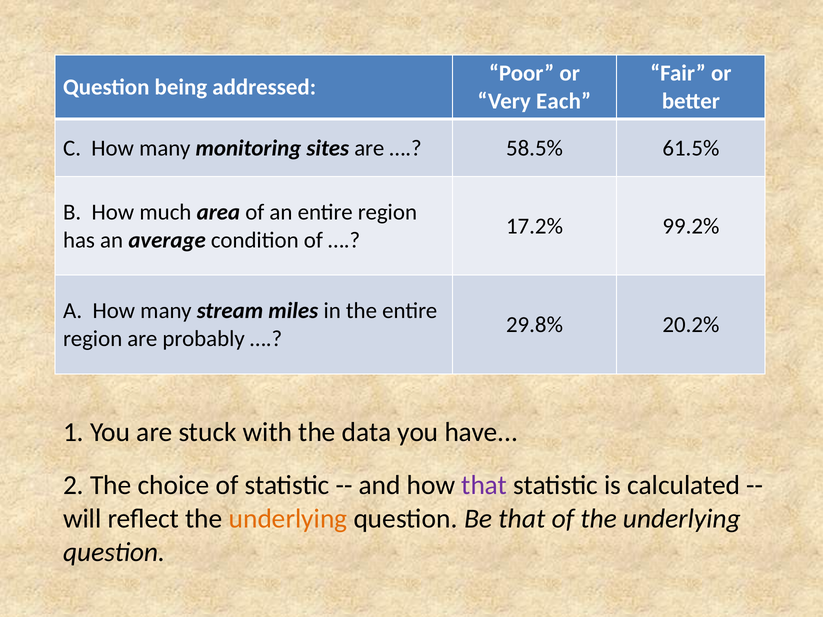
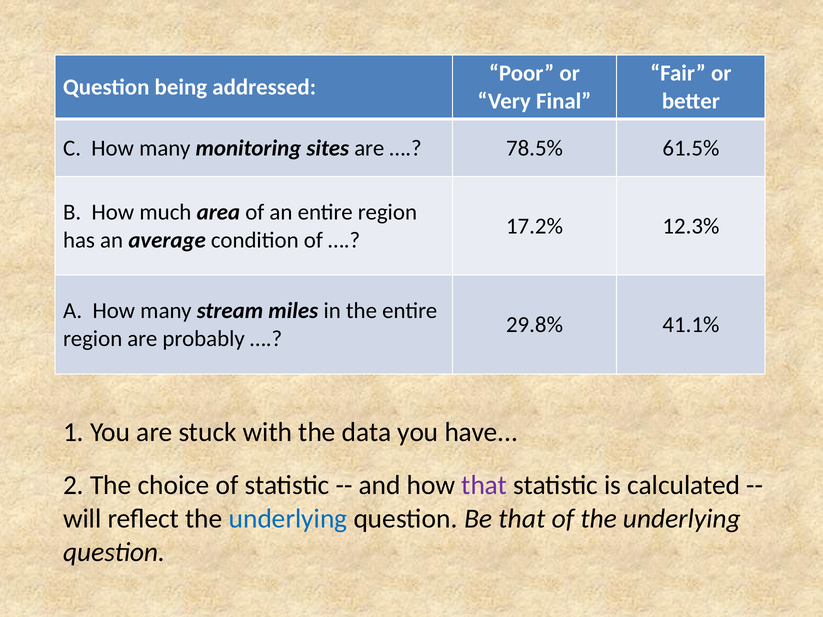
Each: Each -> Final
58.5%: 58.5% -> 78.5%
99.2%: 99.2% -> 12.3%
20.2%: 20.2% -> 41.1%
underlying at (288, 519) colour: orange -> blue
